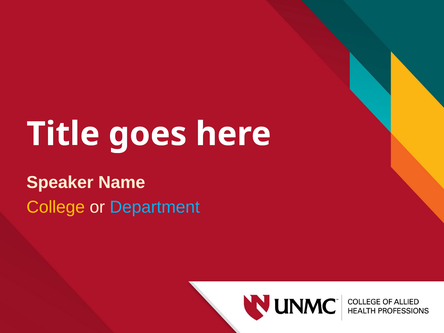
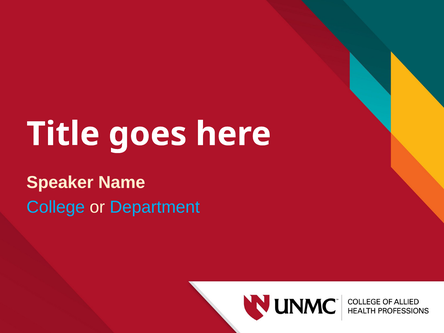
College colour: yellow -> light blue
